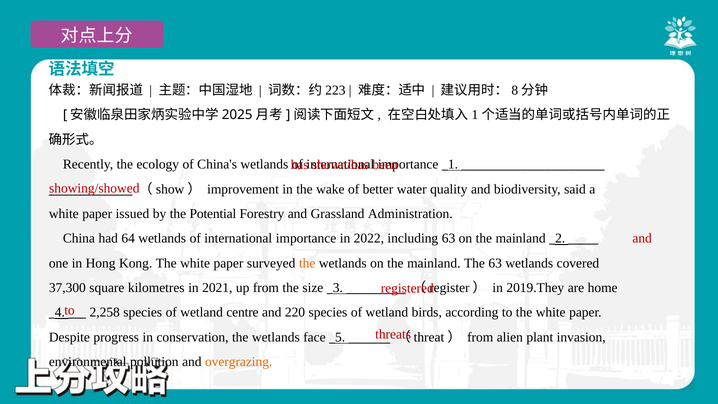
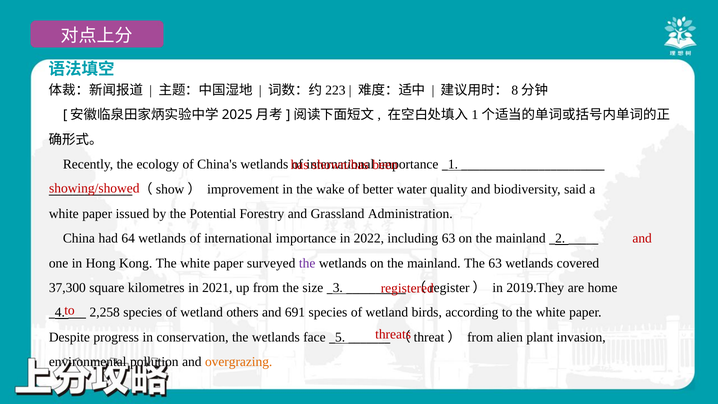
the at (307, 263) colour: orange -> purple
centre: centre -> others
220: 220 -> 691
